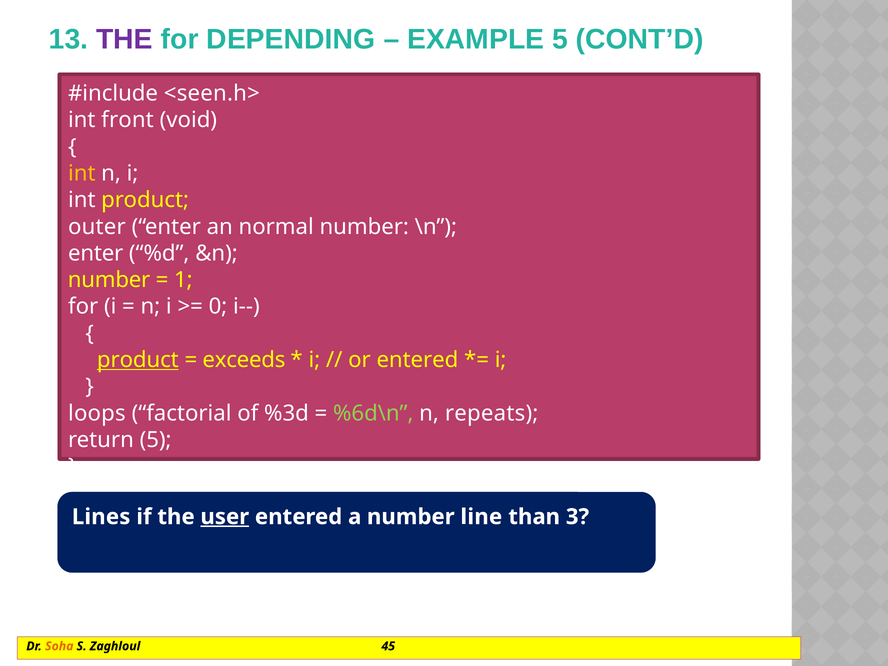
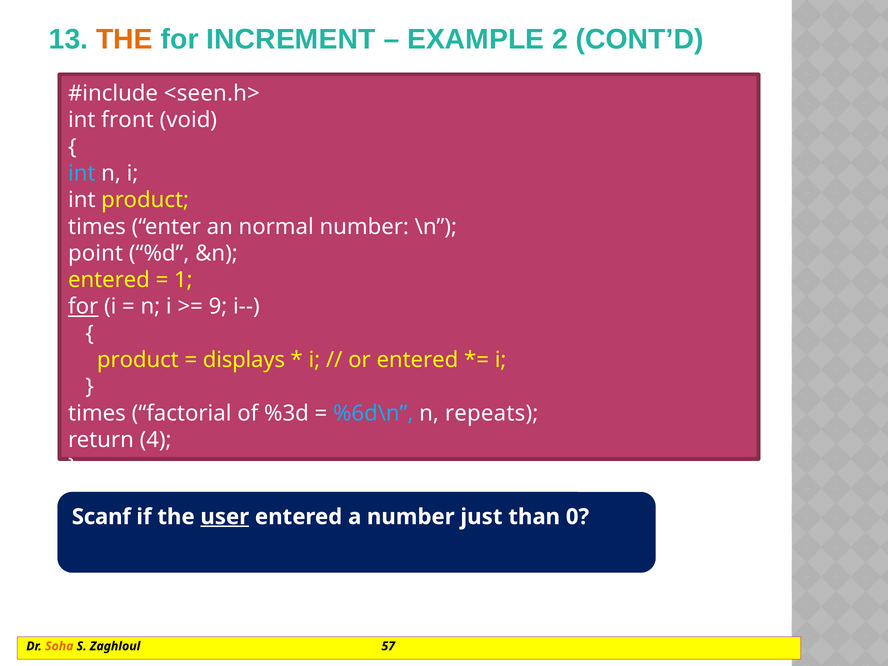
THE at (124, 39) colour: purple -> orange
DEPENDING: DEPENDING -> INCREMENT
EXAMPLE 5: 5 -> 2
int at (82, 173) colour: yellow -> light blue
outer at (97, 227): outer -> times
enter at (96, 253): enter -> point
number at (109, 280): number -> entered
for at (83, 307) underline: none -> present
0: 0 -> 9
product at (138, 360) underline: present -> none
exceeds: exceeds -> displays
loops at (97, 413): loops -> times
%6d\n colour: light green -> light blue
return 5: 5 -> 4
Lines: Lines -> Scanf
line: line -> just
3: 3 -> 0
45: 45 -> 57
